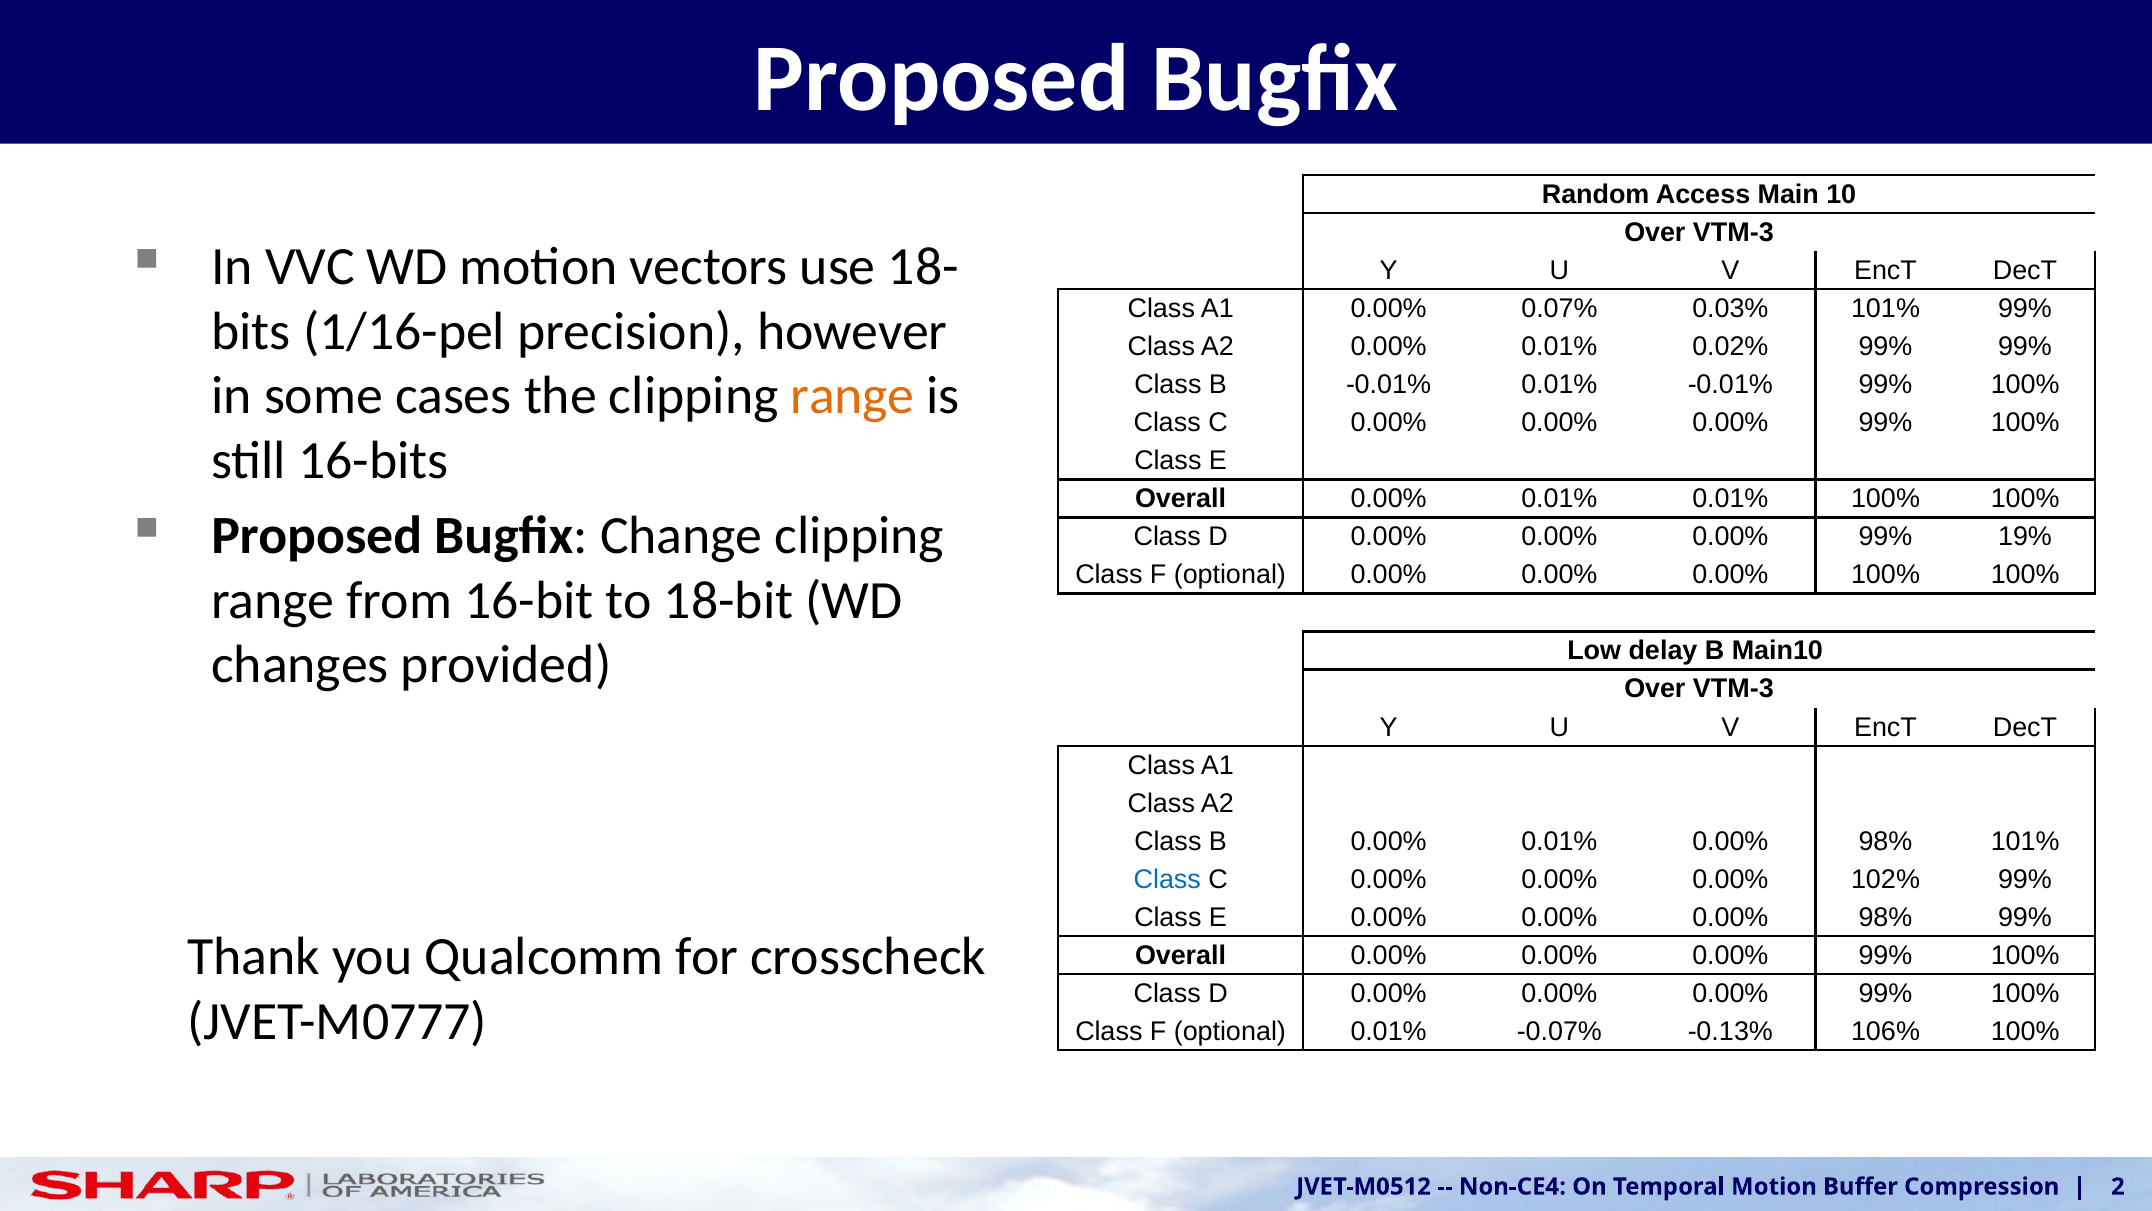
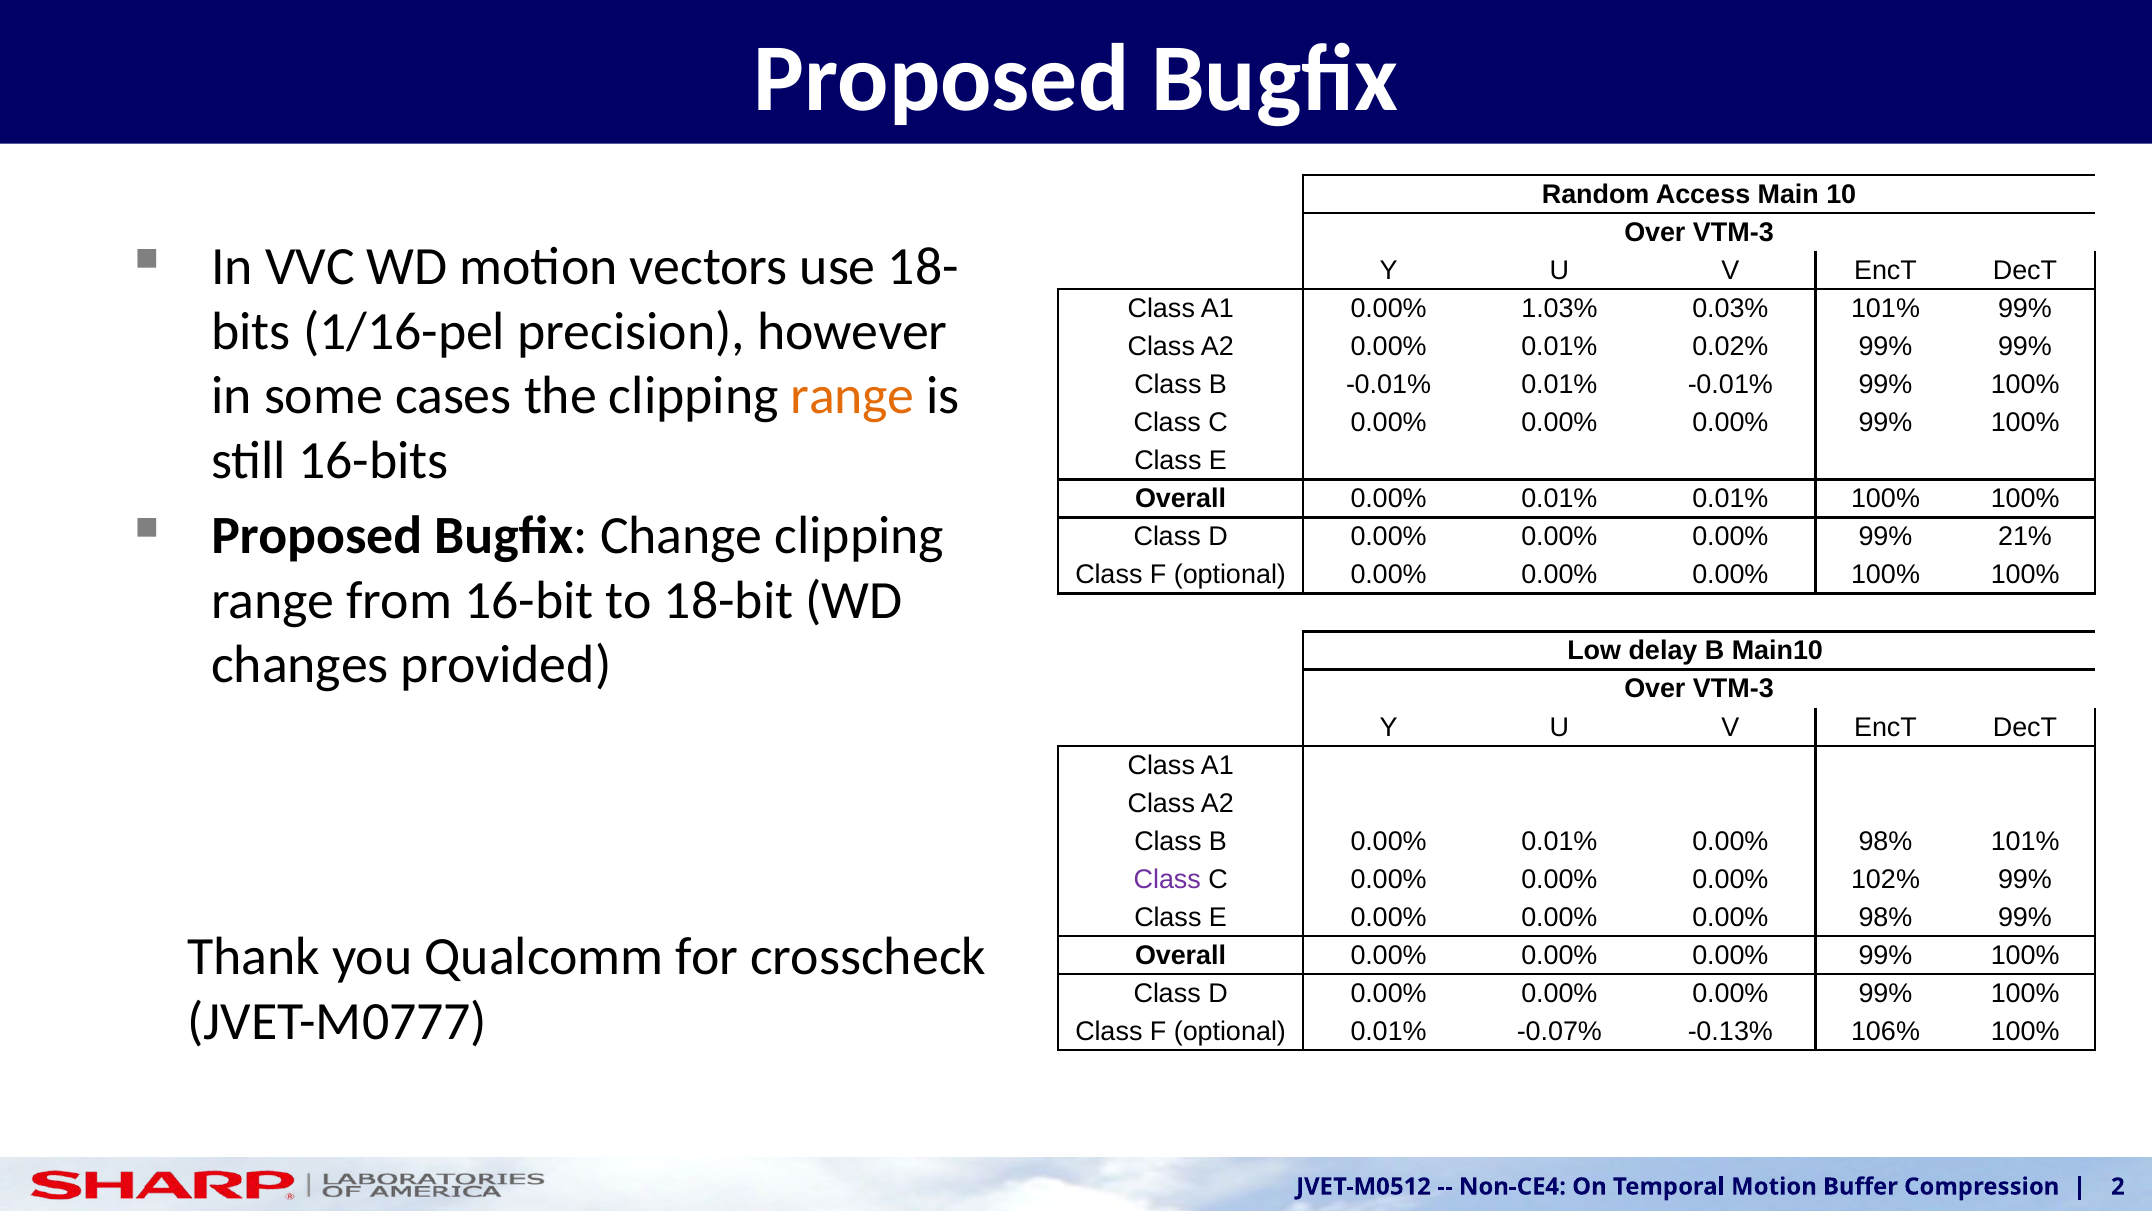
0.07%: 0.07% -> 1.03%
19%: 19% -> 21%
Class at (1167, 879) colour: blue -> purple
